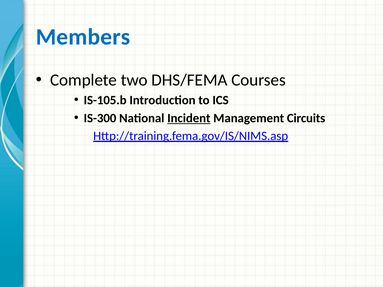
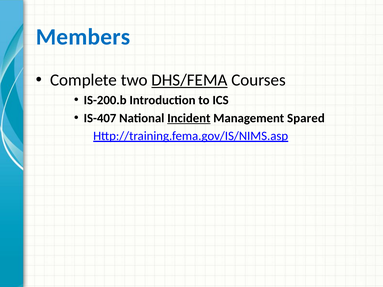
DHS/FEMA underline: none -> present
IS-105.b: IS-105.b -> IS-200.b
IS-300: IS-300 -> IS-407
Circuits: Circuits -> Spared
